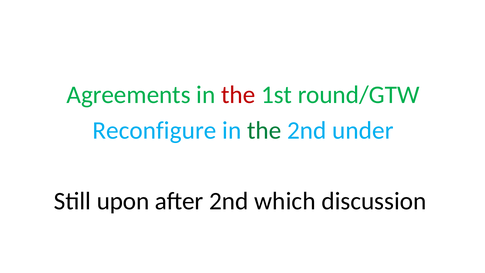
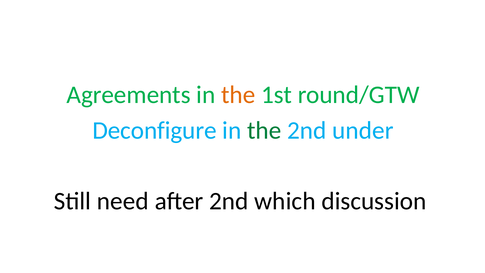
the at (238, 95) colour: red -> orange
Reconfigure: Reconfigure -> Deconfigure
upon: upon -> need
